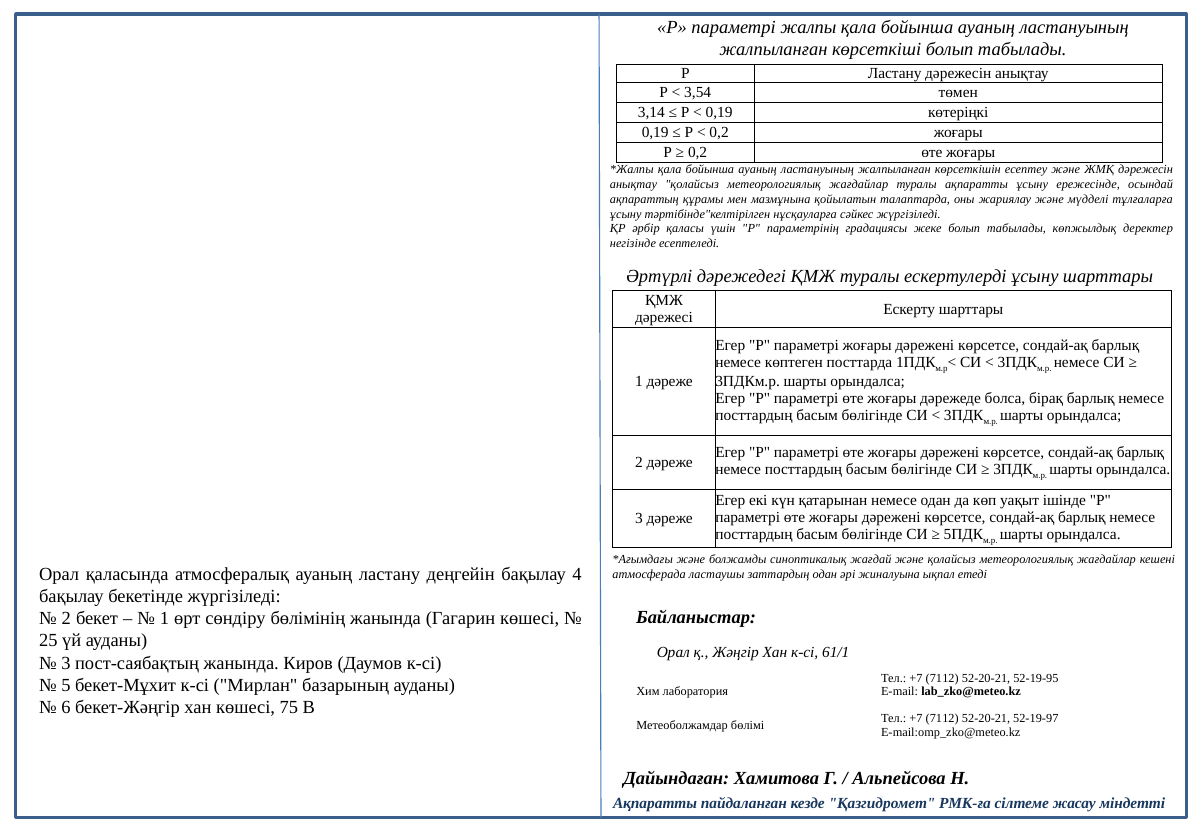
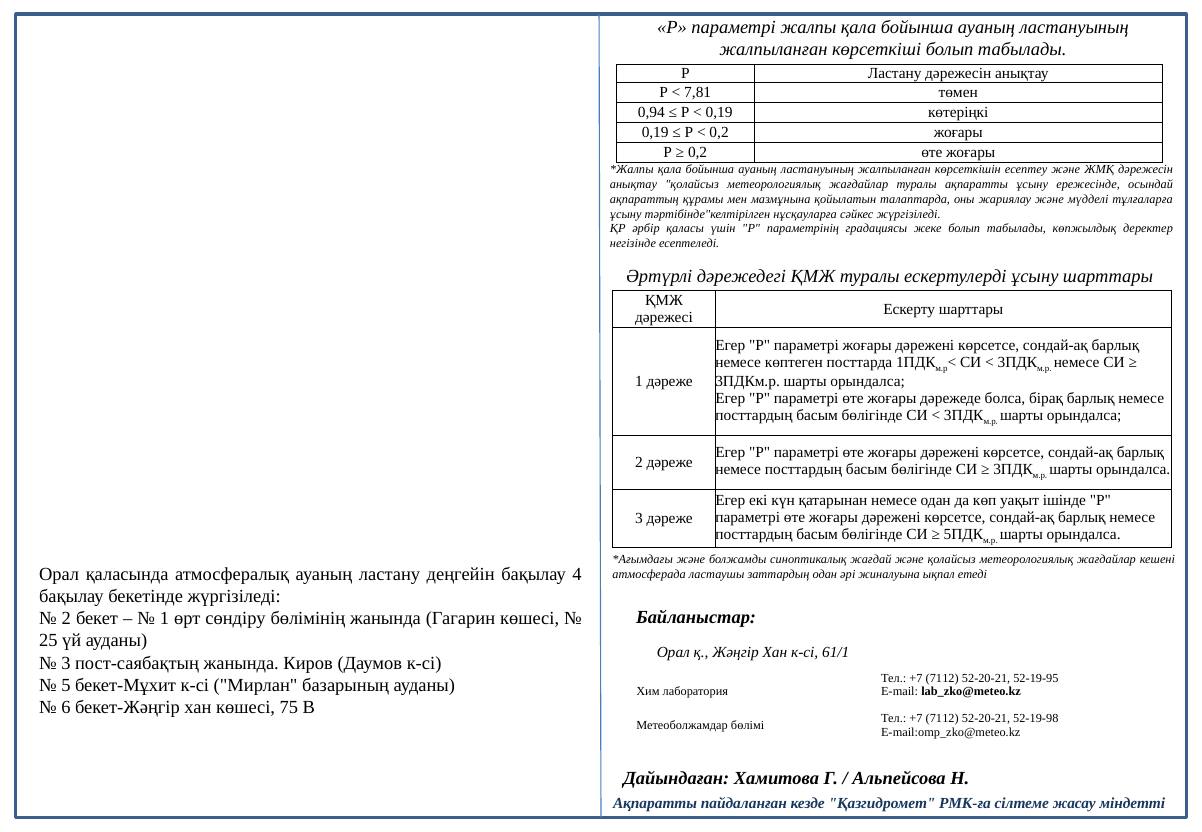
3,54: 3,54 -> 7,81
3,14: 3,14 -> 0,94
52-19-97: 52-19-97 -> 52-19-98
